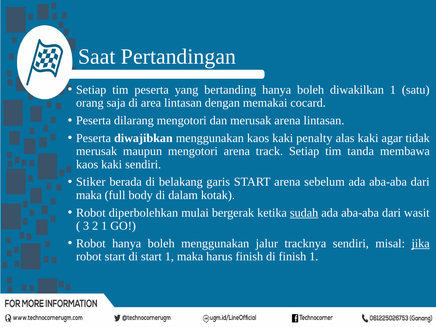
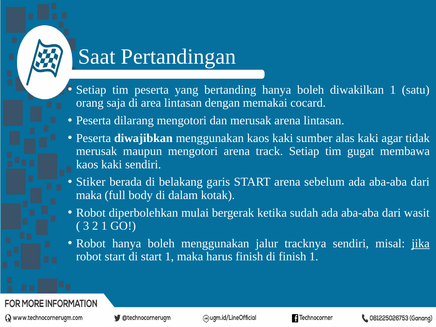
penalty: penalty -> sumber
tanda: tanda -> gugat
sudah underline: present -> none
